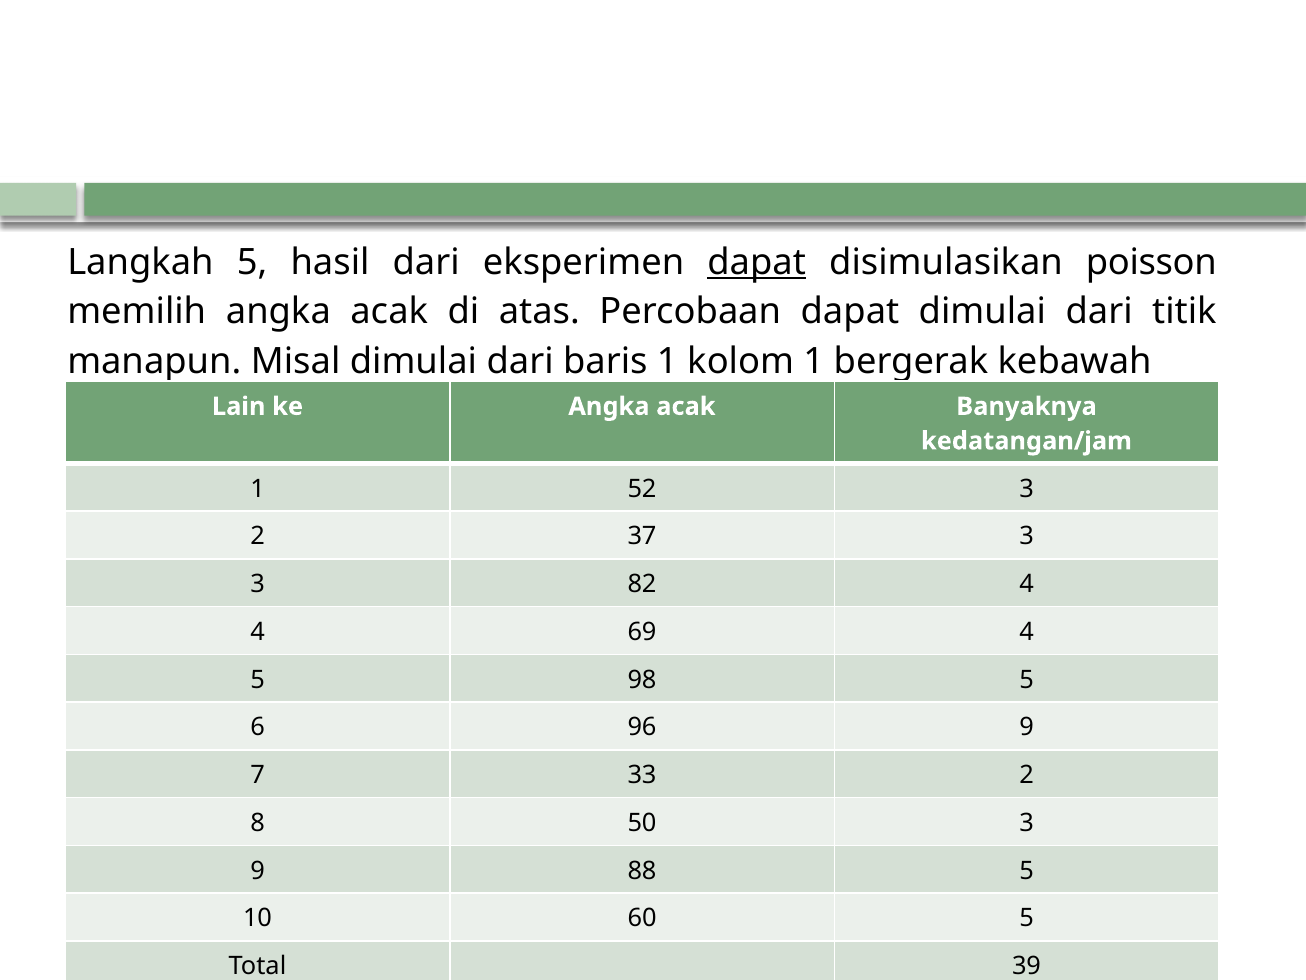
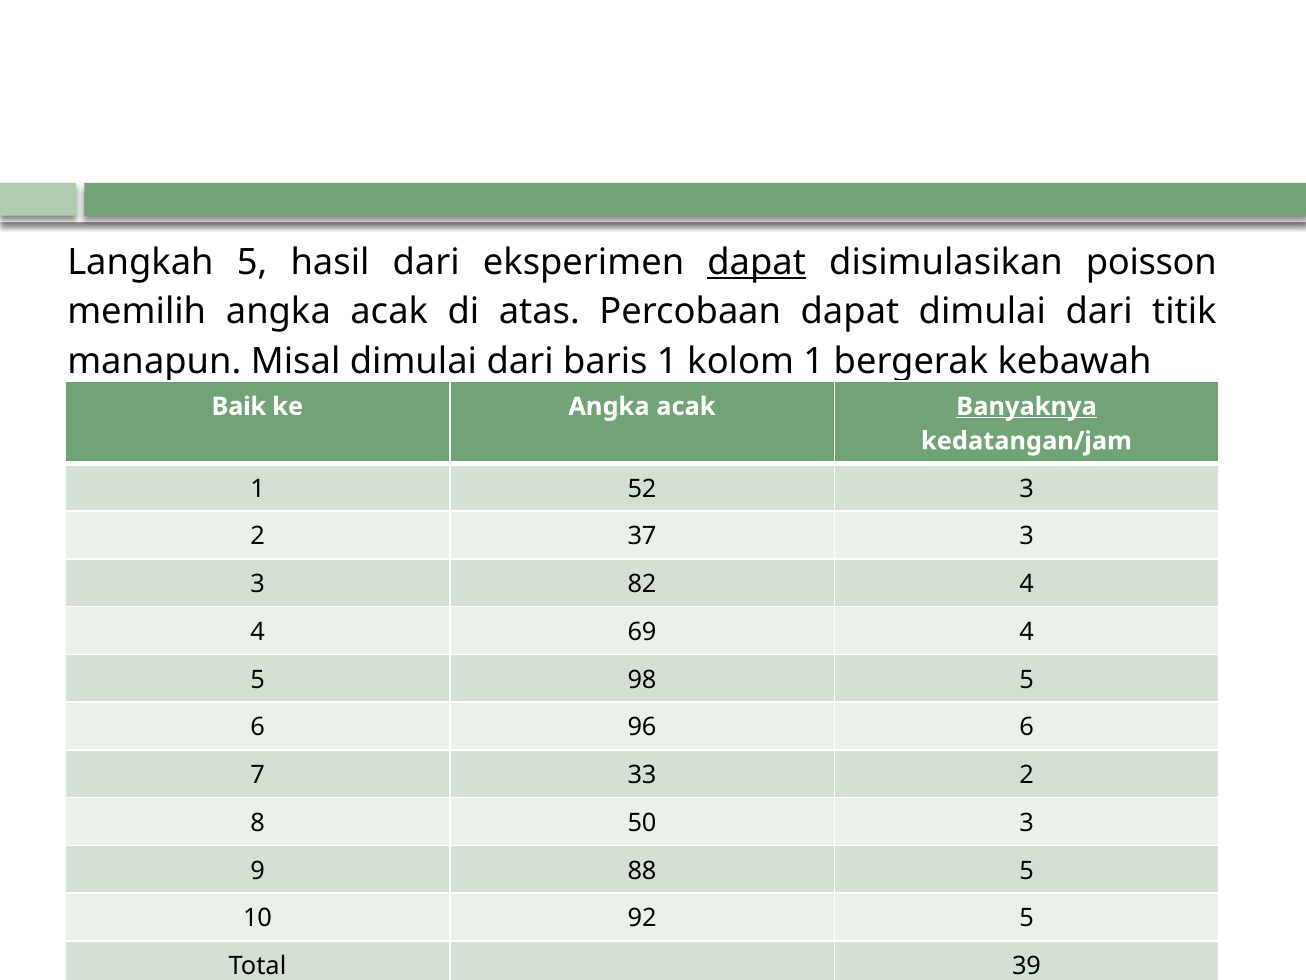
Lain: Lain -> Baik
Banyaknya underline: none -> present
96 9: 9 -> 6
60: 60 -> 92
